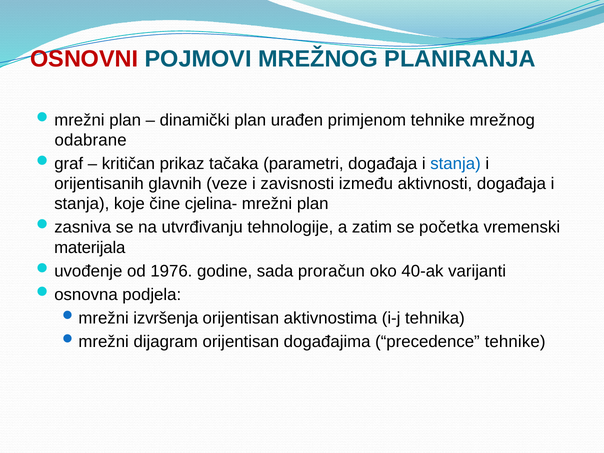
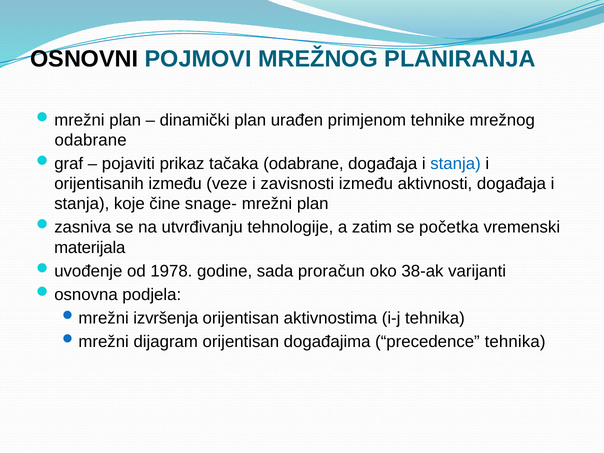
OSNOVNI colour: red -> black
kritičan: kritičan -> pojaviti
tačaka parametri: parametri -> odabrane
orijentisanih glavnih: glavnih -> između
cjelina-: cjelina- -> snage-
1976: 1976 -> 1978
40-ak: 40-ak -> 38-ak
precedence tehnike: tehnike -> tehnika
